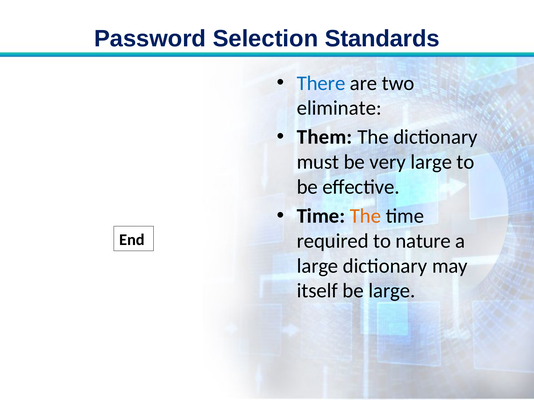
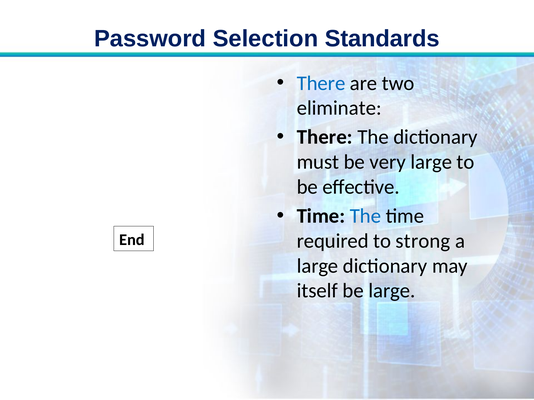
Them at (325, 137): Them -> There
The at (365, 216) colour: orange -> blue
nature: nature -> strong
